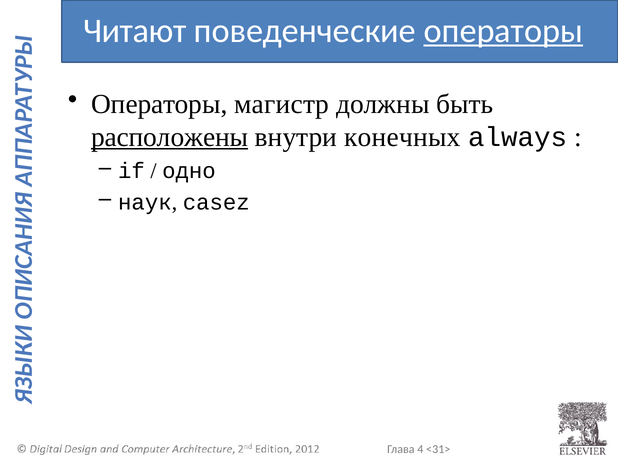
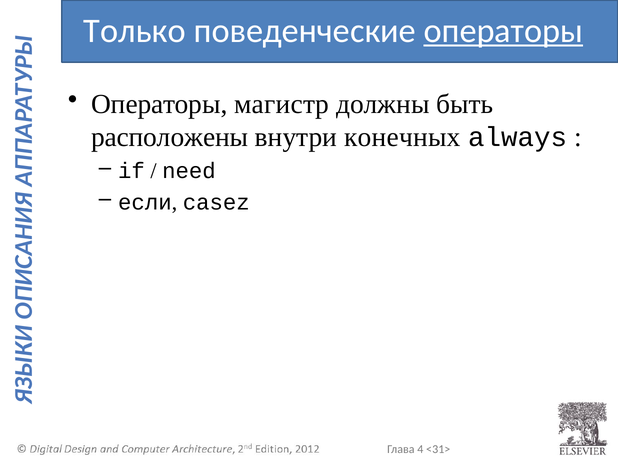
Читают: Читают -> Только
расположены underline: present -> none
одно: одно -> need
наук: наук -> если
